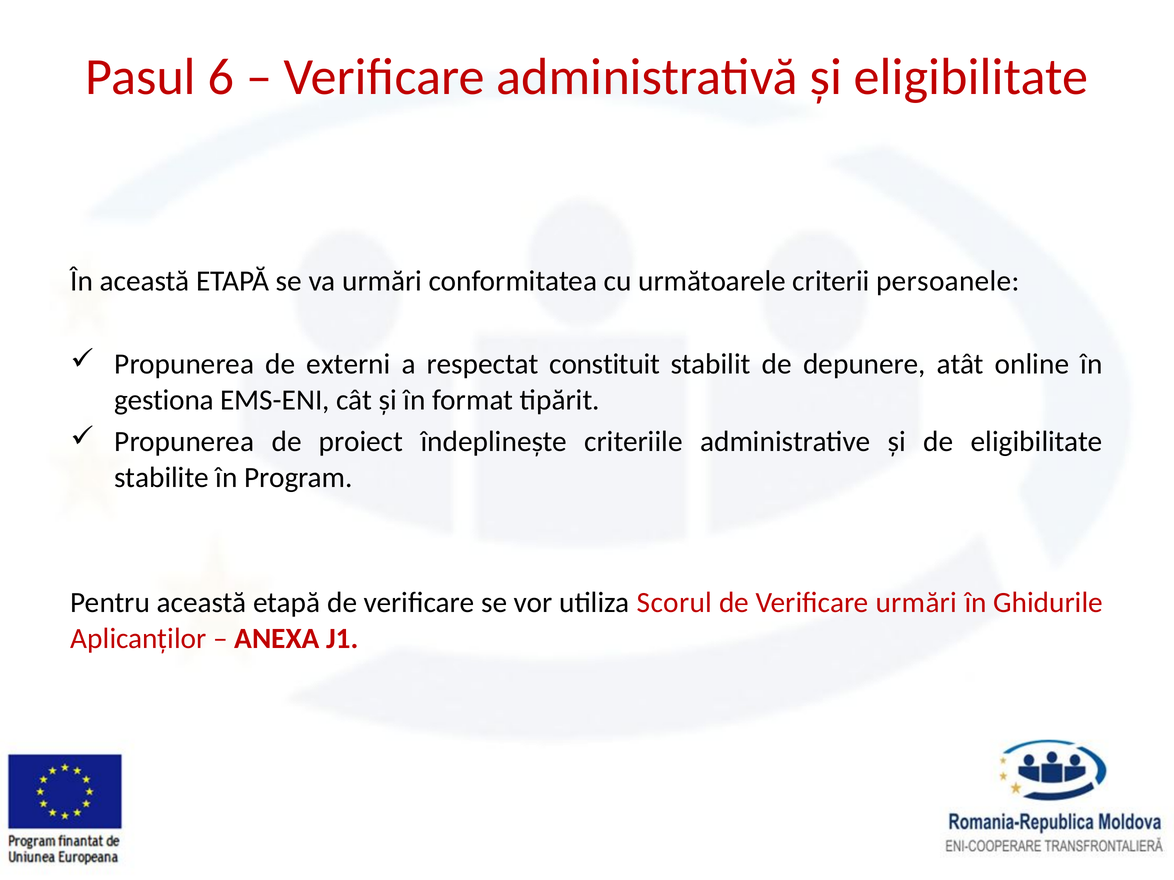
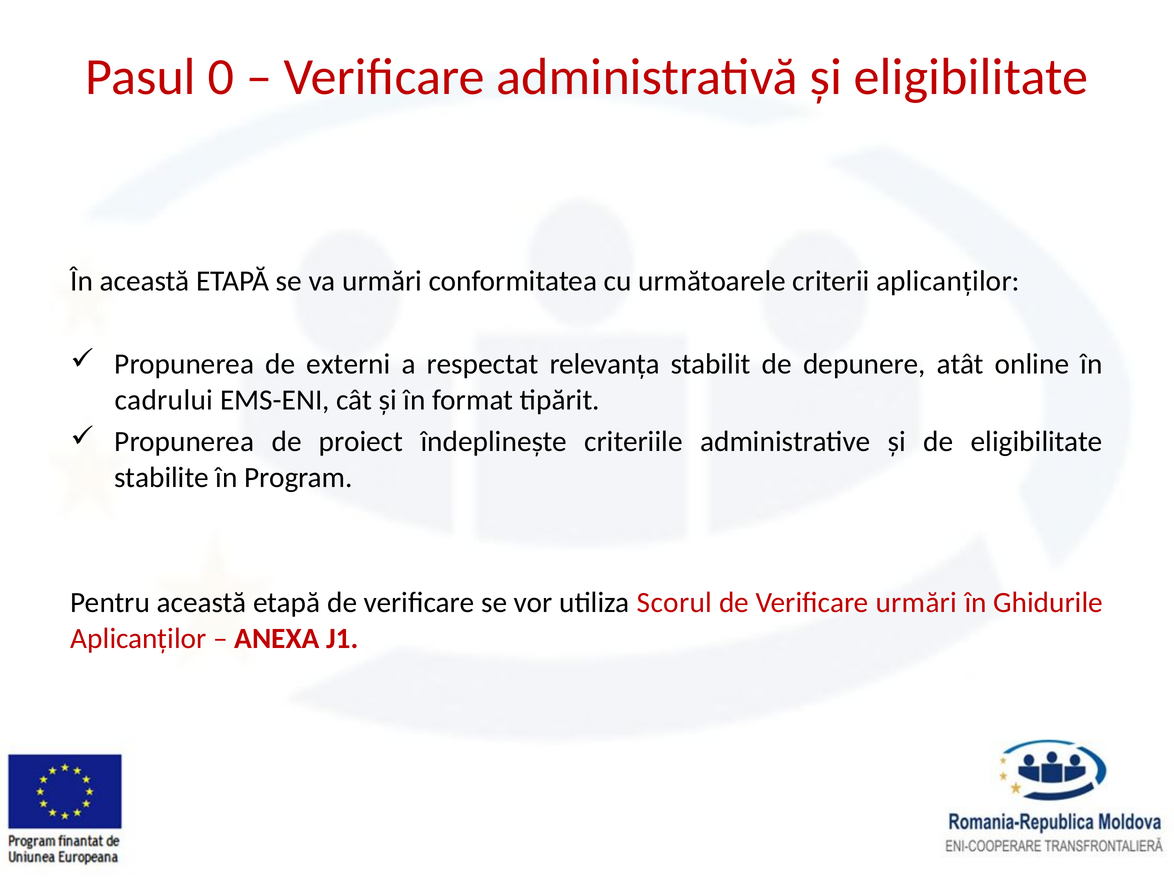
6: 6 -> 0
criterii persoanele: persoanele -> aplicanţilor
constituit: constituit -> relevanţa
gestiona: gestiona -> cadrului
